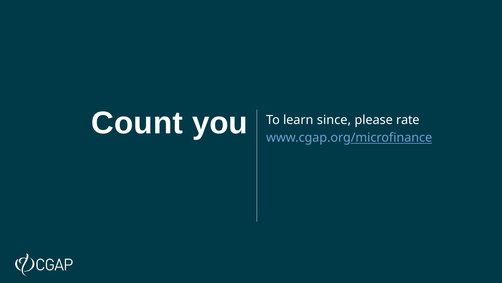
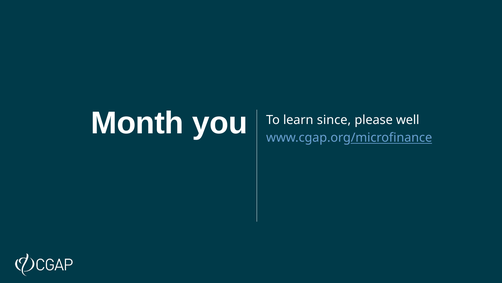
Count: Count -> Month
rate: rate -> well
